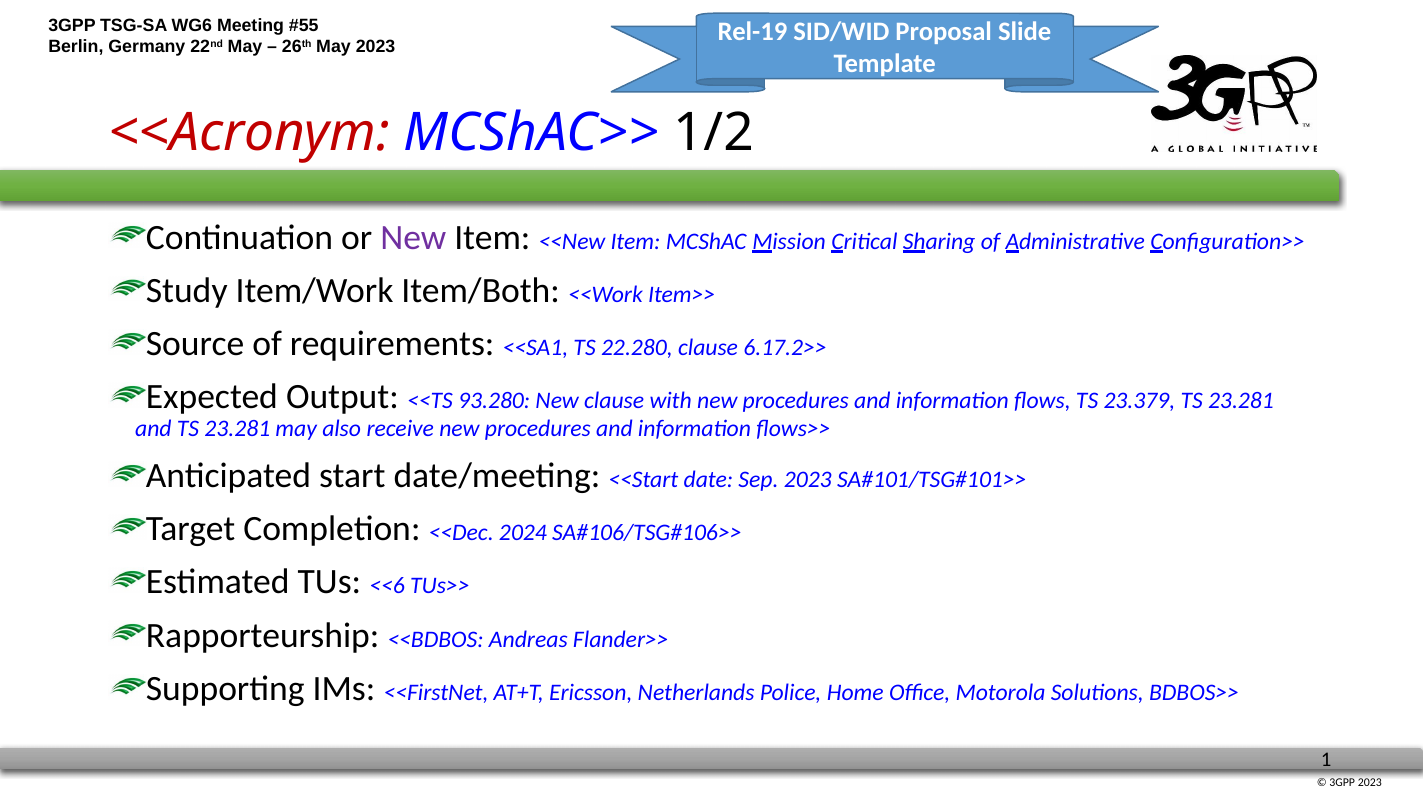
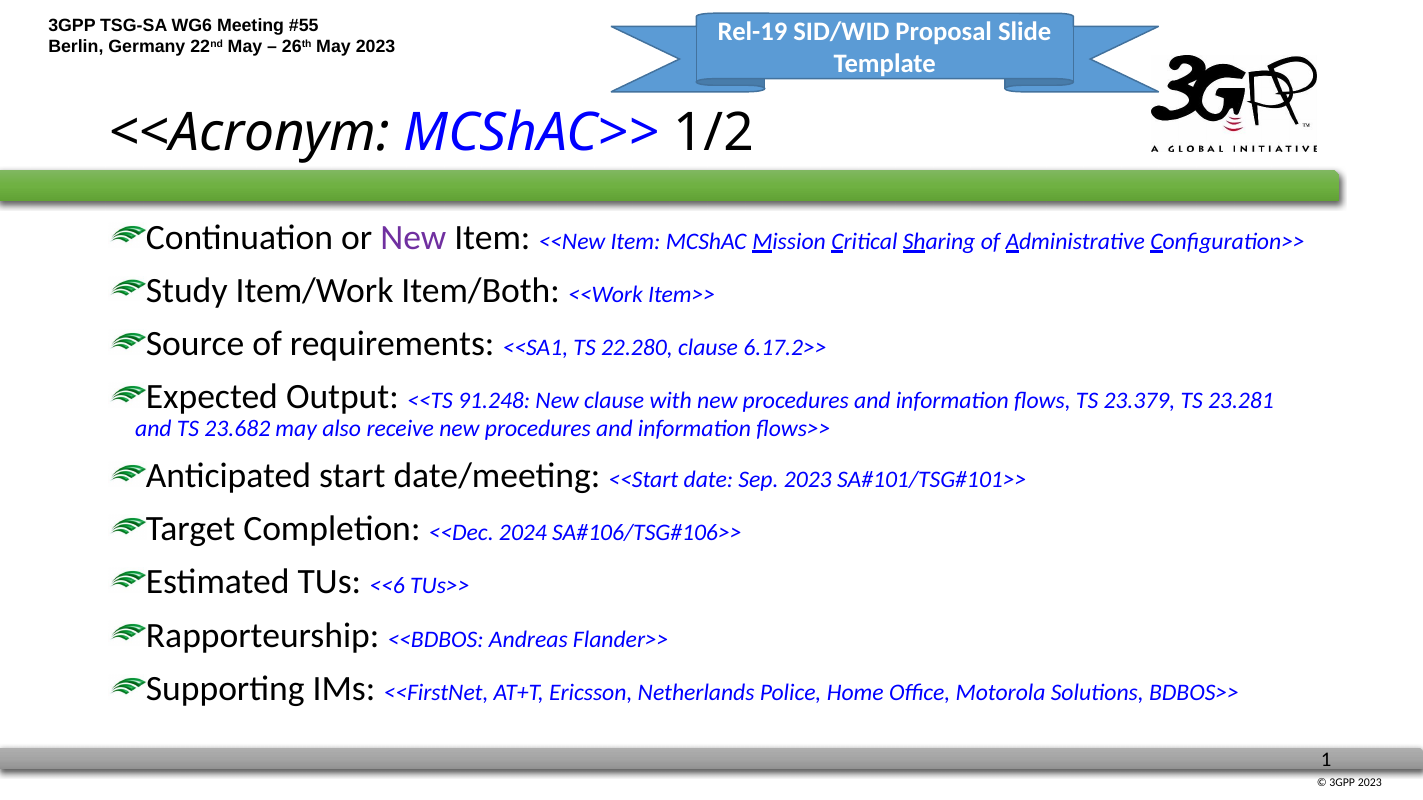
<<Acronym colour: red -> black
93.280: 93.280 -> 91.248
and TS 23.281: 23.281 -> 23.682
